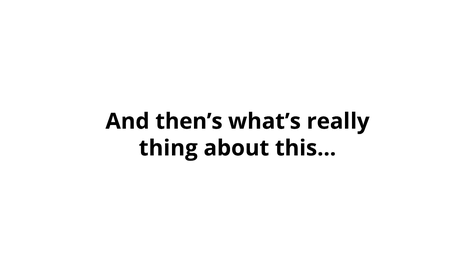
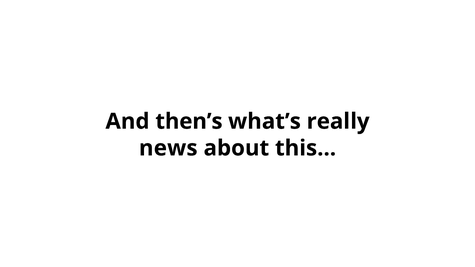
thing: thing -> news
